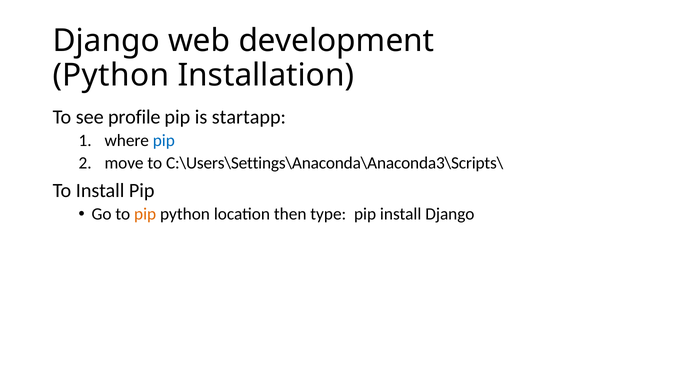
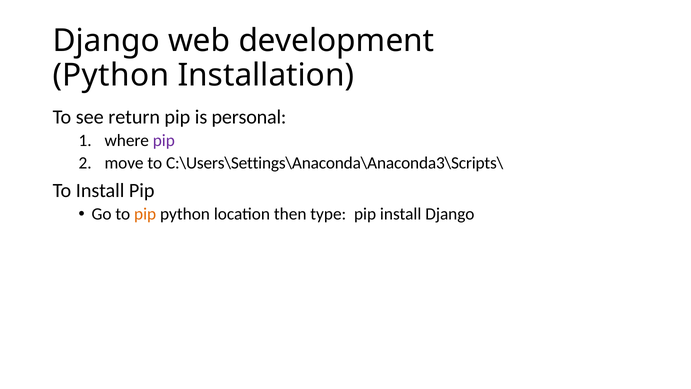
profile: profile -> return
startapp: startapp -> personal
pip at (164, 141) colour: blue -> purple
